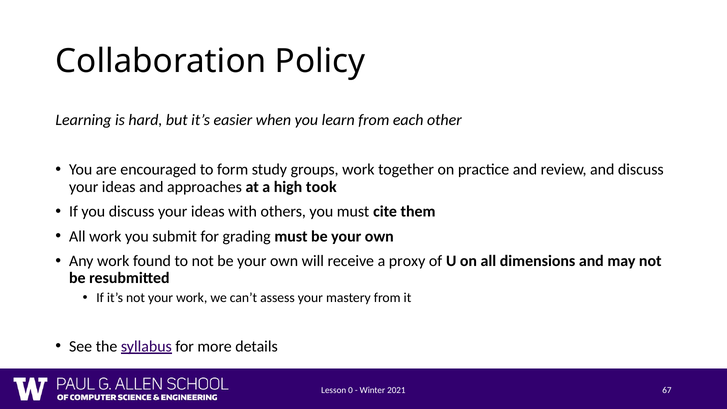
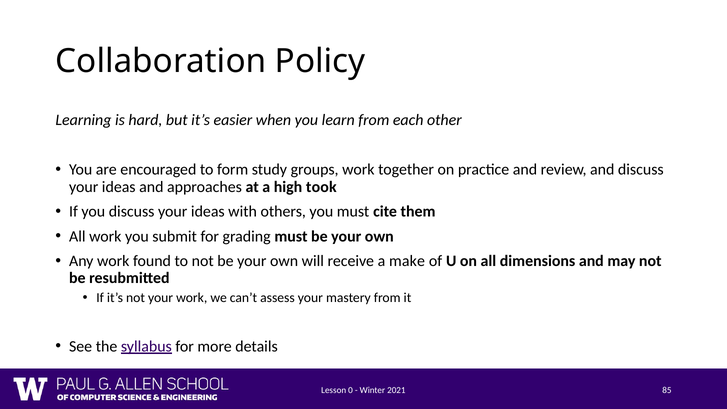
proxy: proxy -> make
67: 67 -> 85
